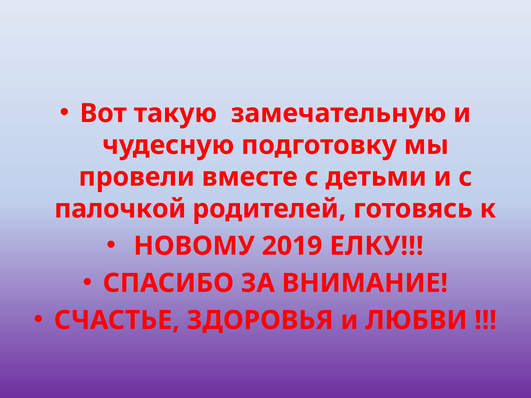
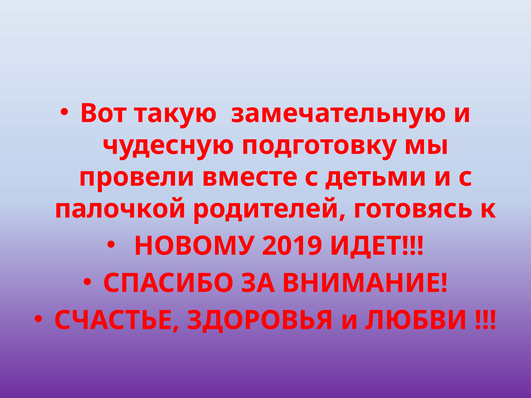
ЕЛКУ: ЕЛКУ -> ИДЕТ
